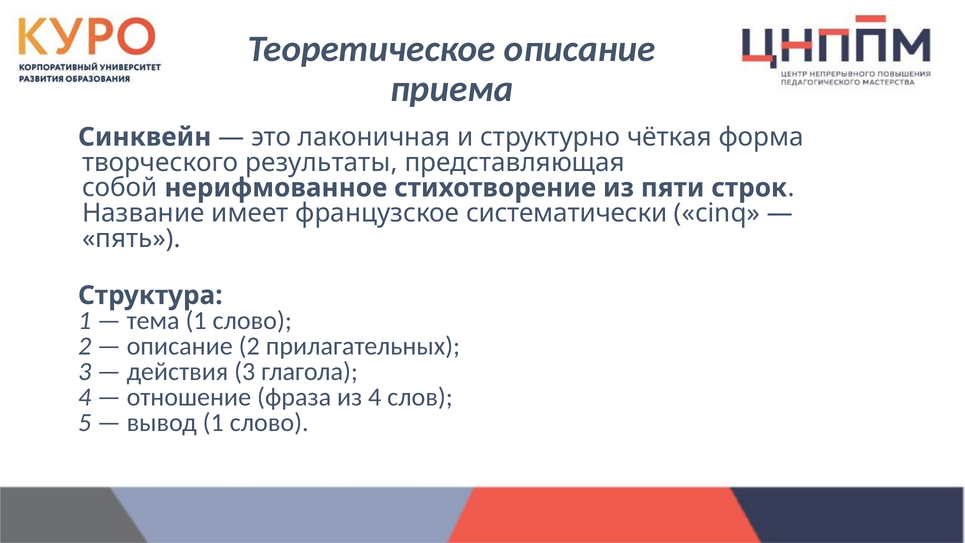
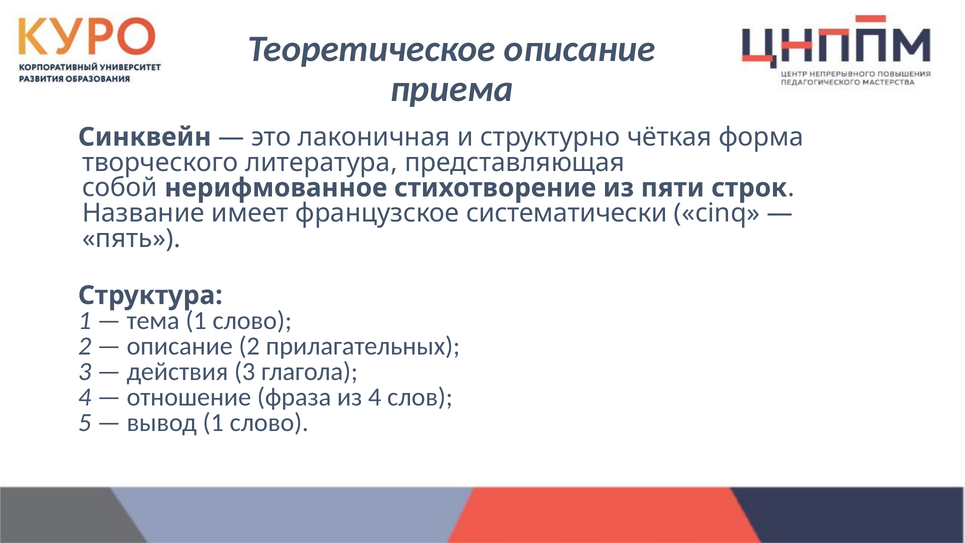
результаты: результаты -> литература
